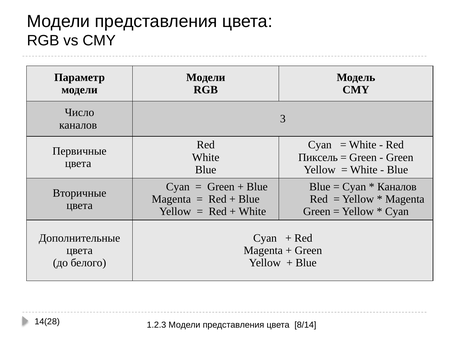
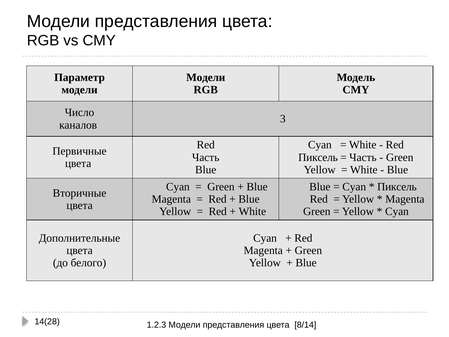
White at (206, 157): White -> Часть
Green at (363, 157): Green -> Часть
Каналов at (397, 187): Каналов -> Пиксель
